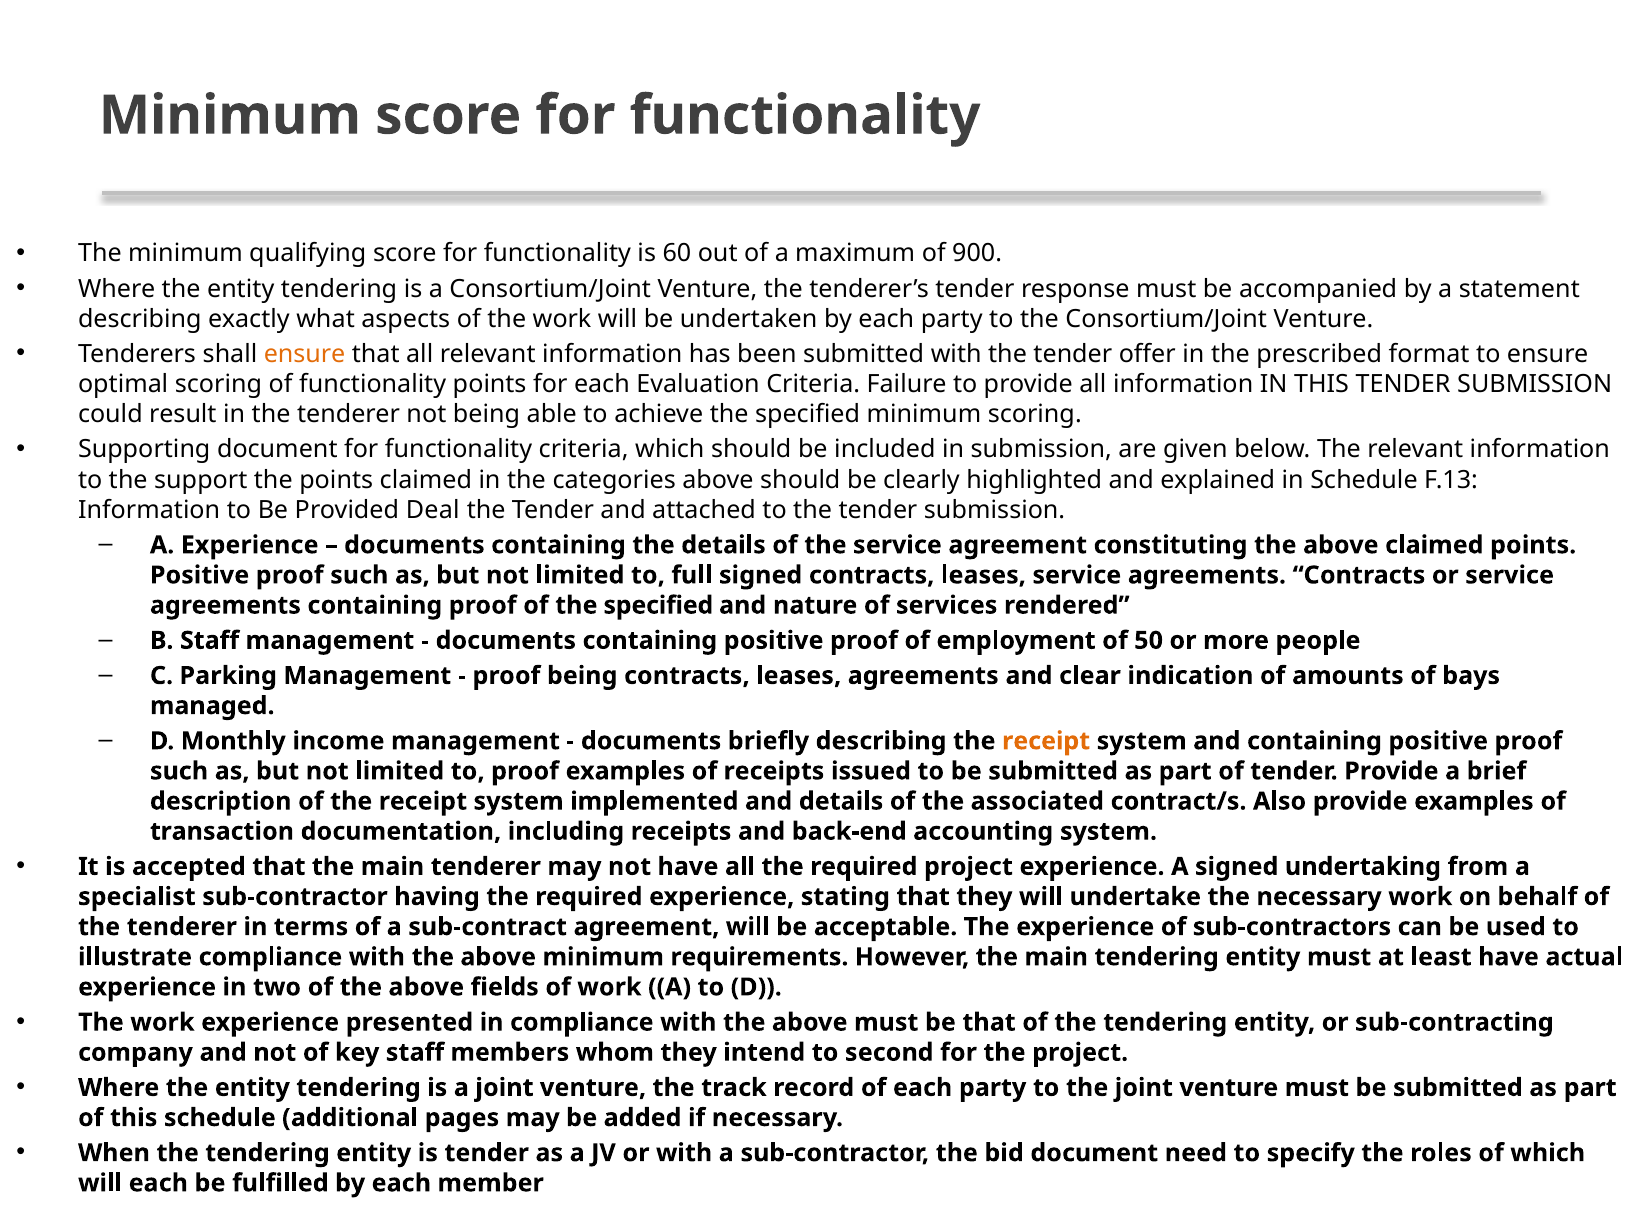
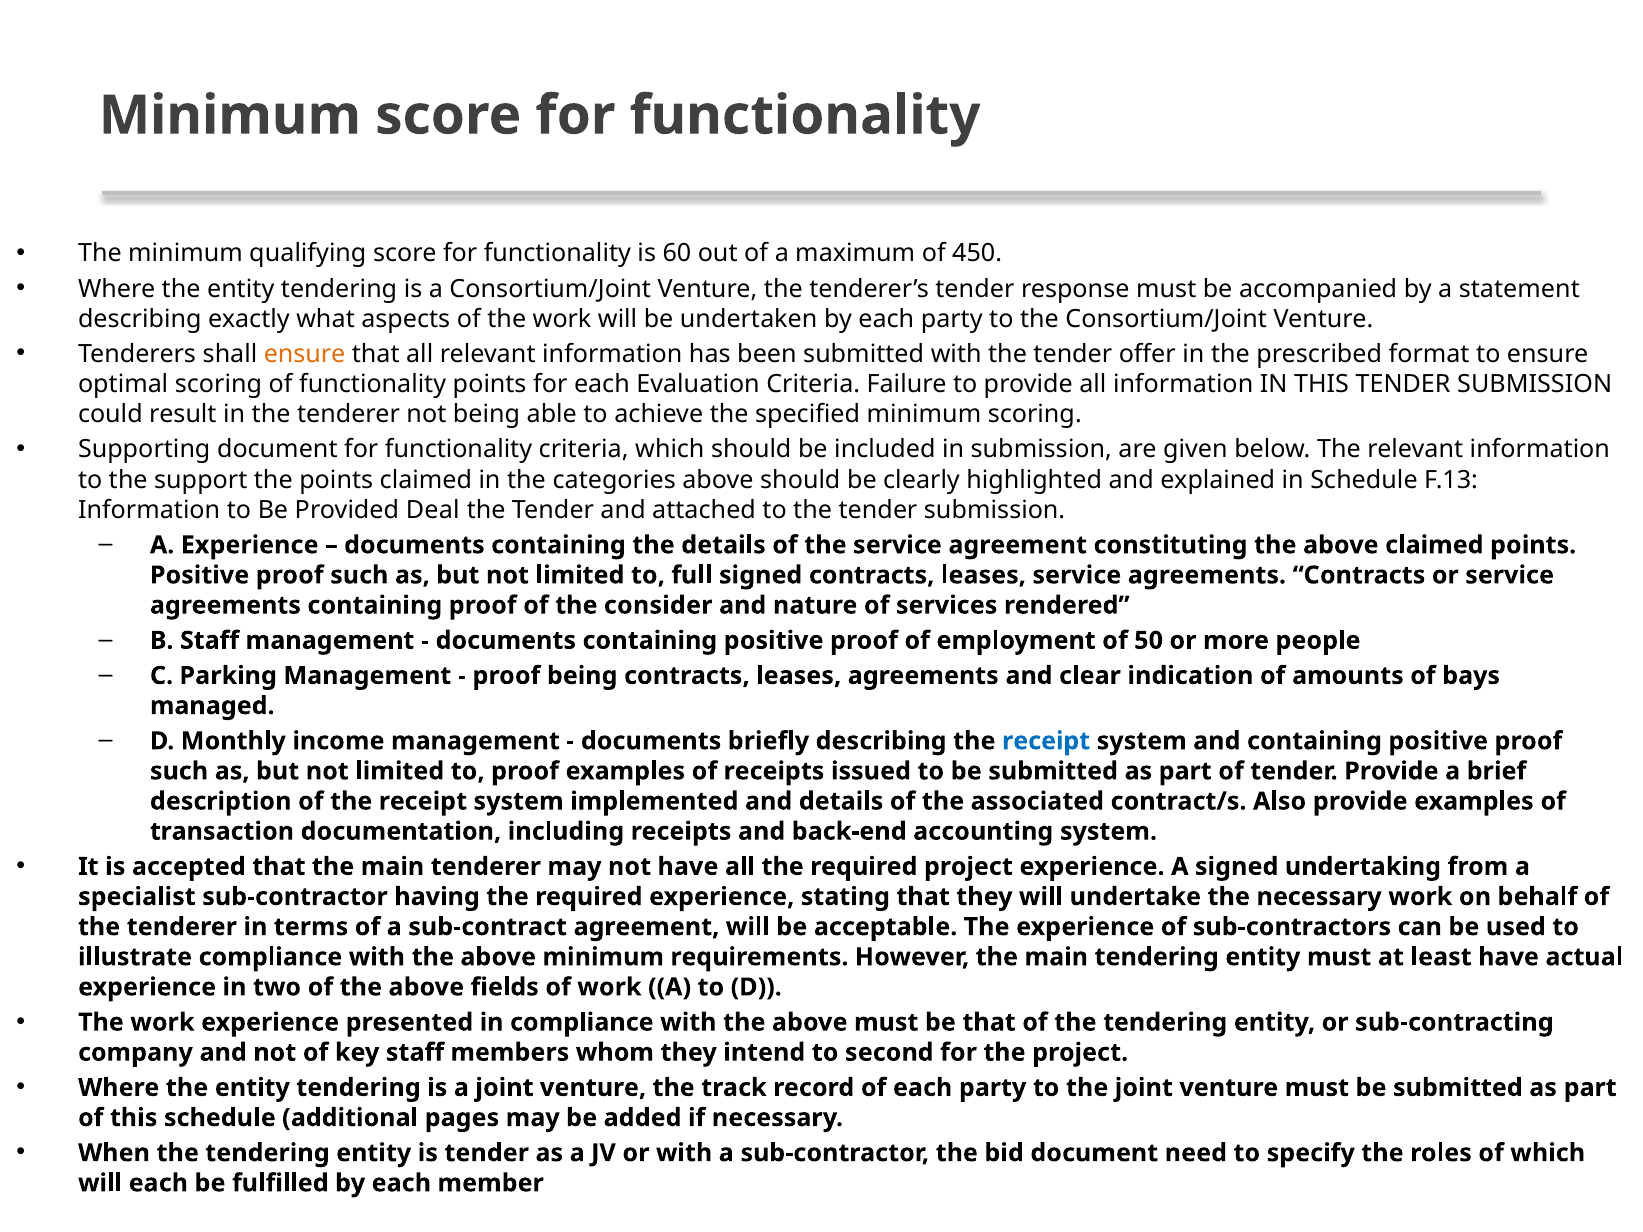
900: 900 -> 450
of the specified: specified -> consider
receipt at (1046, 741) colour: orange -> blue
